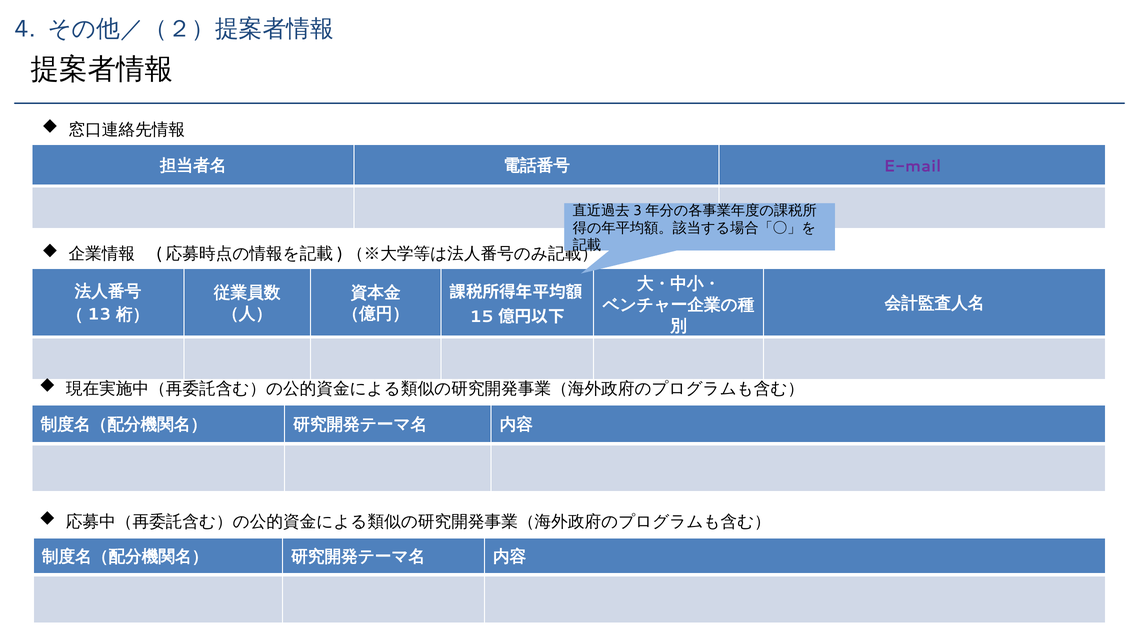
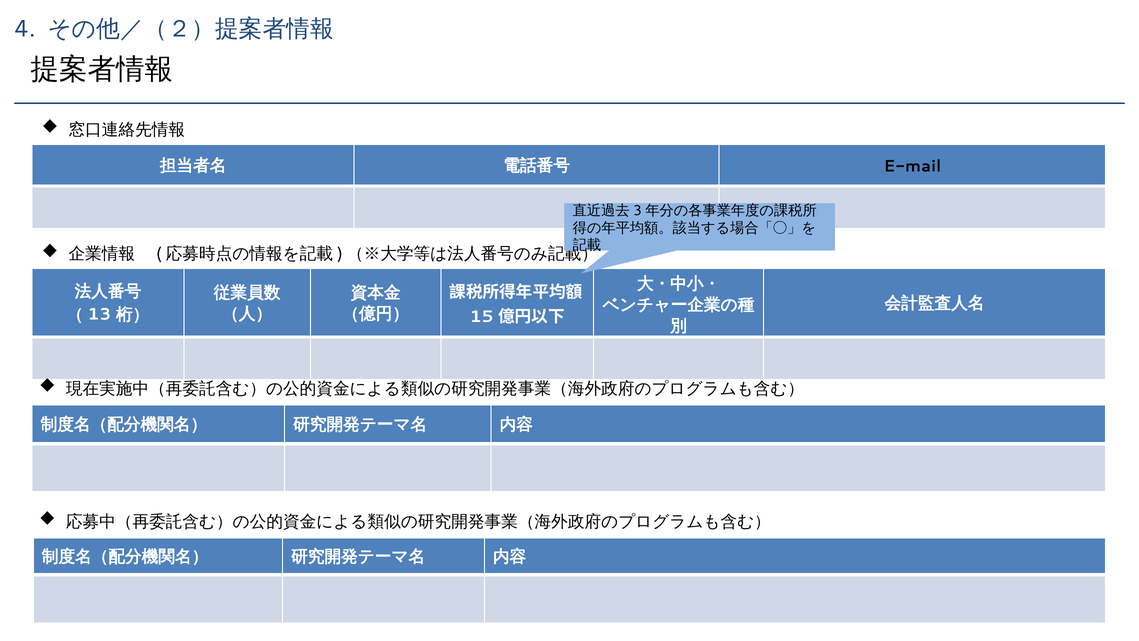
E-mail colour: purple -> black
